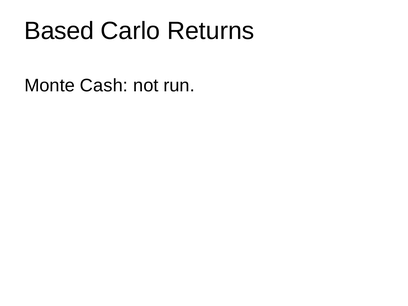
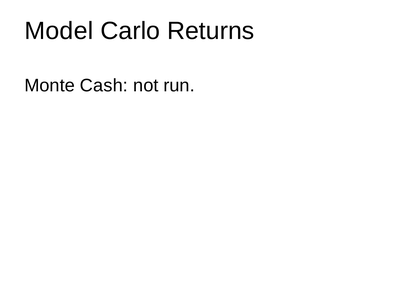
Based: Based -> Model
